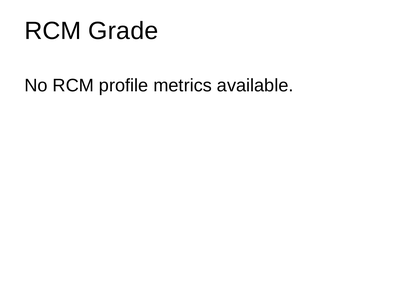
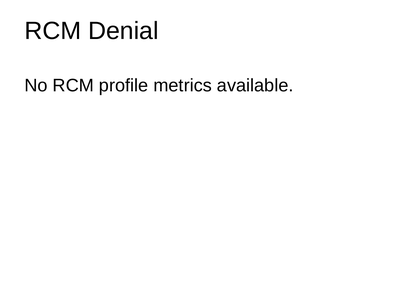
Grade: Grade -> Denial
